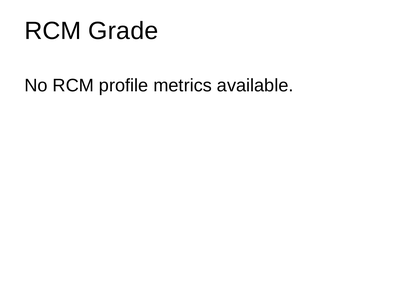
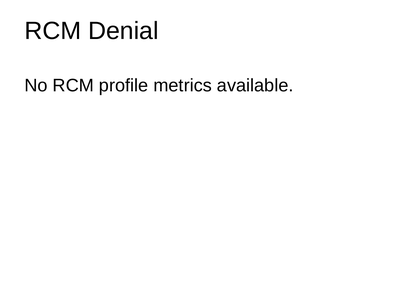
Grade: Grade -> Denial
